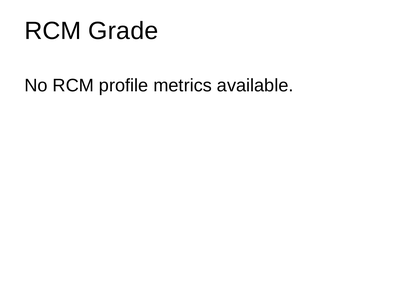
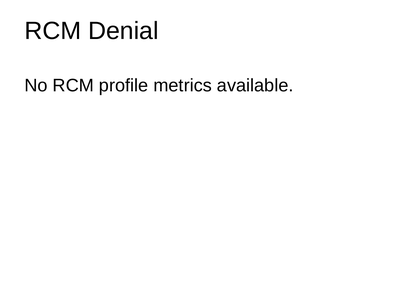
Grade: Grade -> Denial
